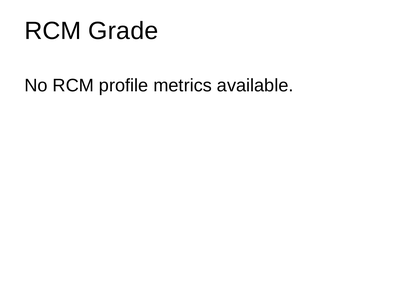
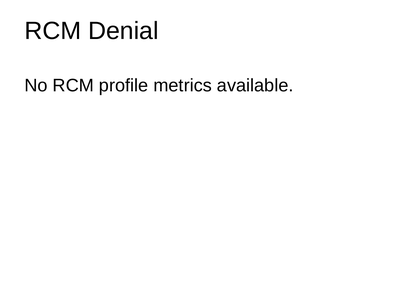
Grade: Grade -> Denial
